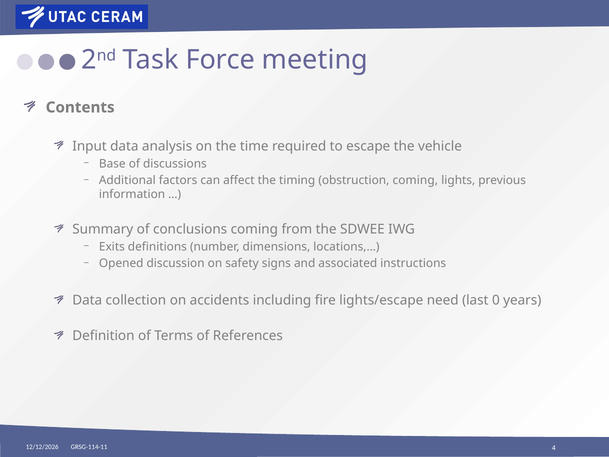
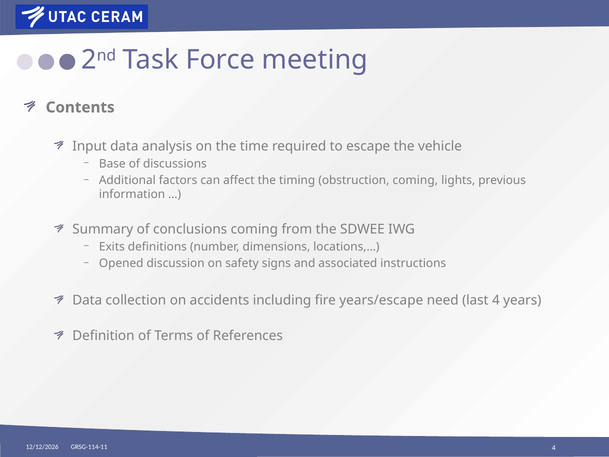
lights/escape: lights/escape -> years/escape
last 0: 0 -> 4
